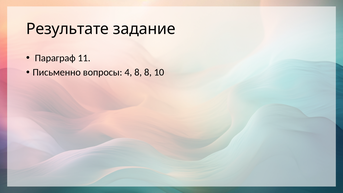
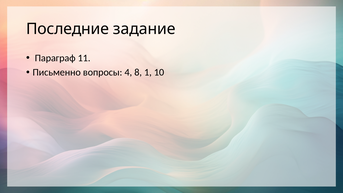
Результате: Результате -> Последние
8 8: 8 -> 1
